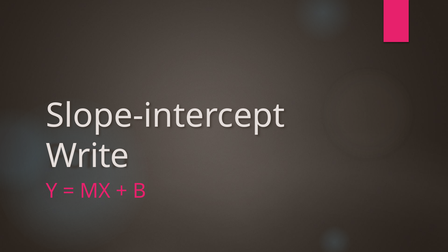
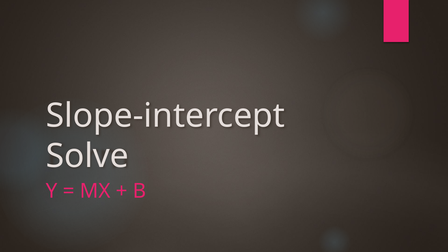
Write: Write -> Solve
